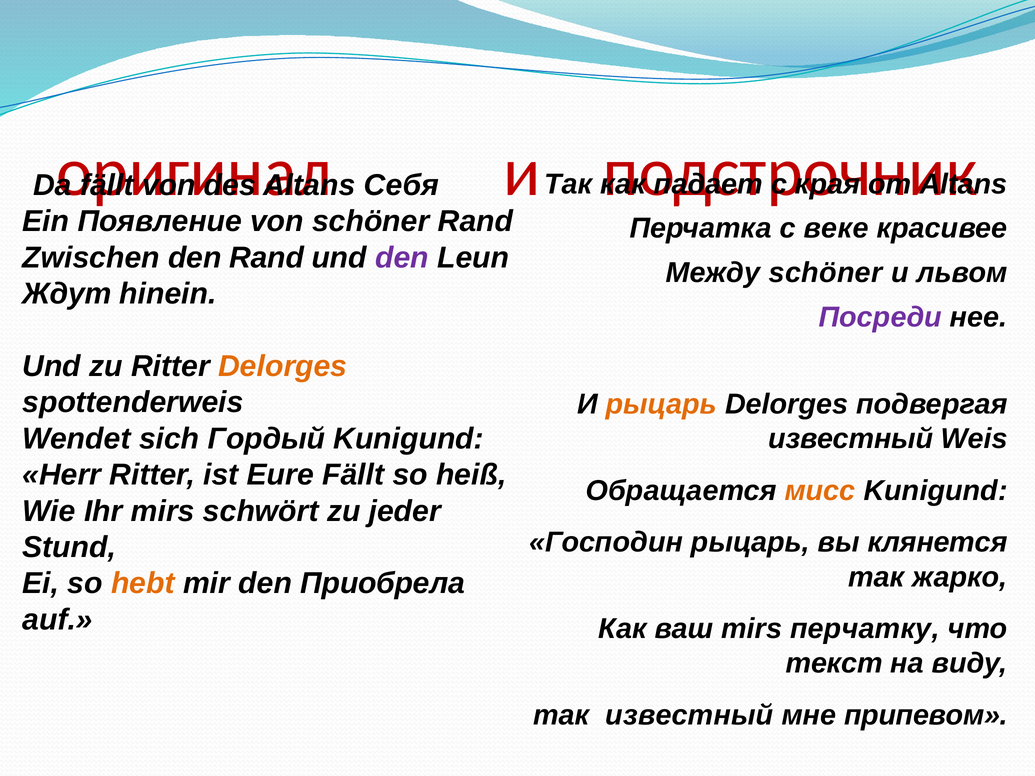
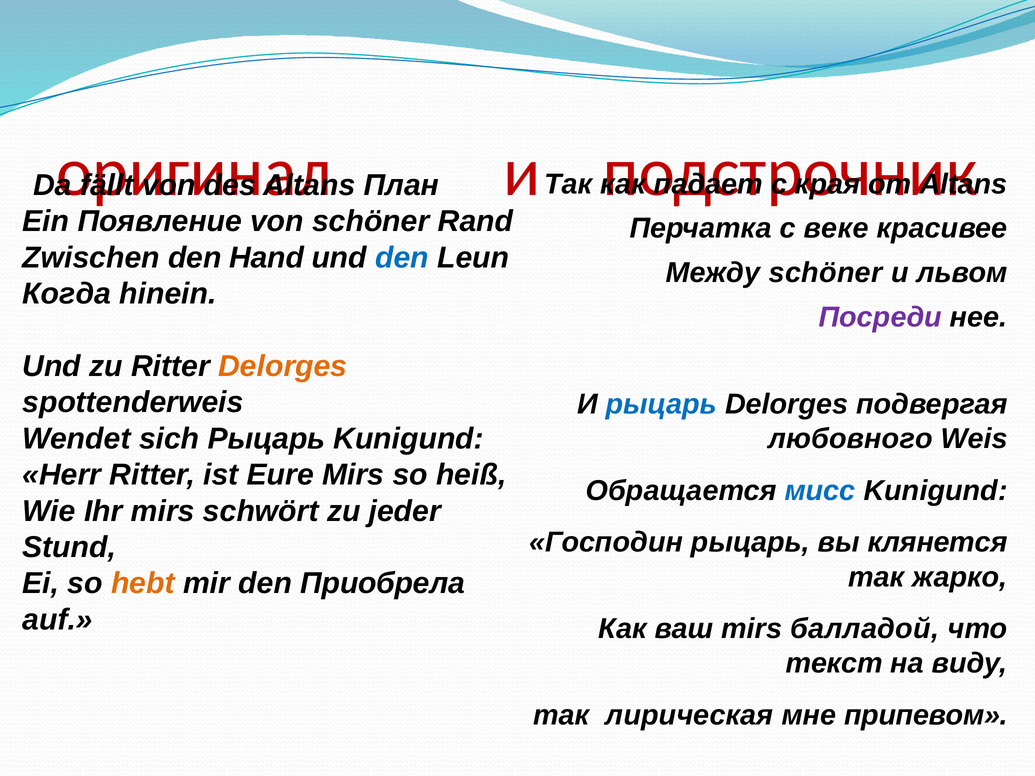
Себя: Себя -> План
den Rand: Rand -> Hand
den at (402, 258) colour: purple -> blue
Ждут: Ждут -> Когда
рыцарь at (661, 405) colour: orange -> blue
sich Гордый: Гордый -> Рыцарь
известный at (851, 439): известный -> любовного
Eure Fällt: Fällt -> Mirs
мисс colour: orange -> blue
перчатку: перчатку -> балладой
так известный: известный -> лирическая
